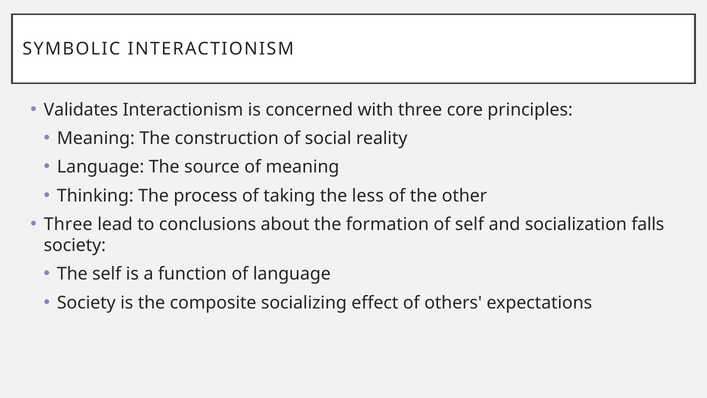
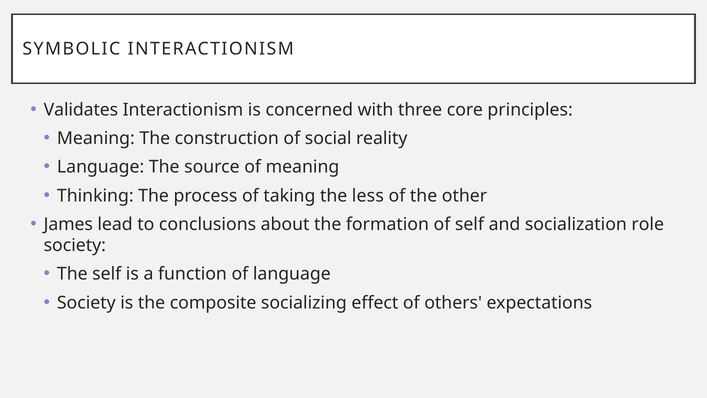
Three at (68, 224): Three -> James
falls: falls -> role
